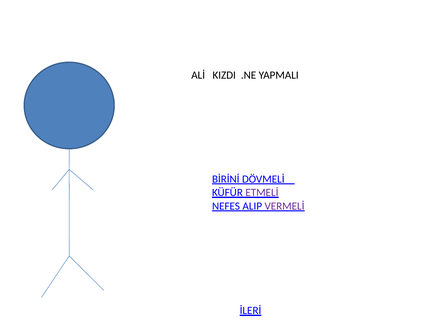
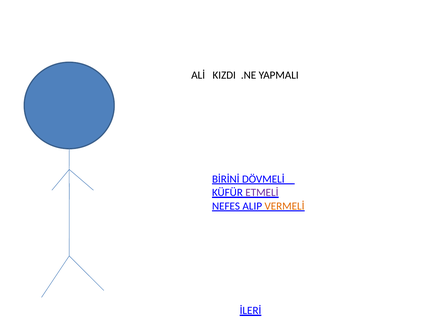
VERMELİ colour: purple -> orange
